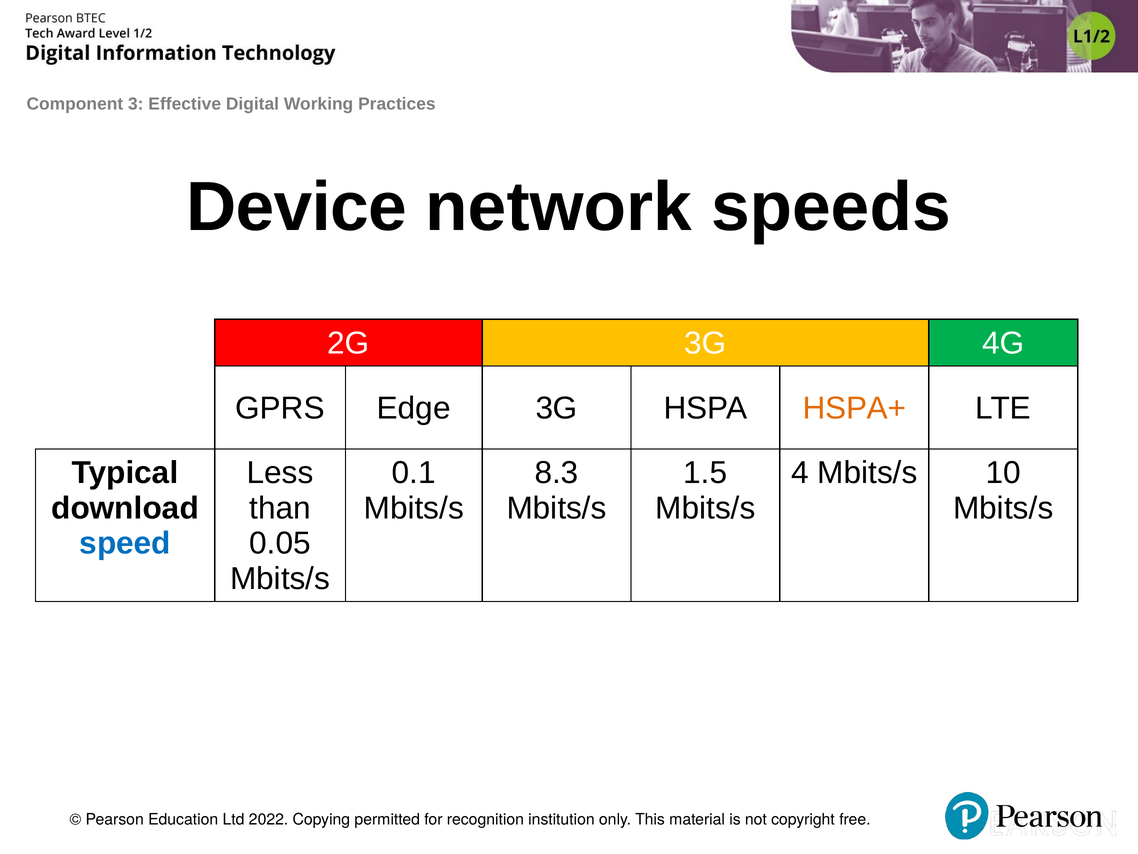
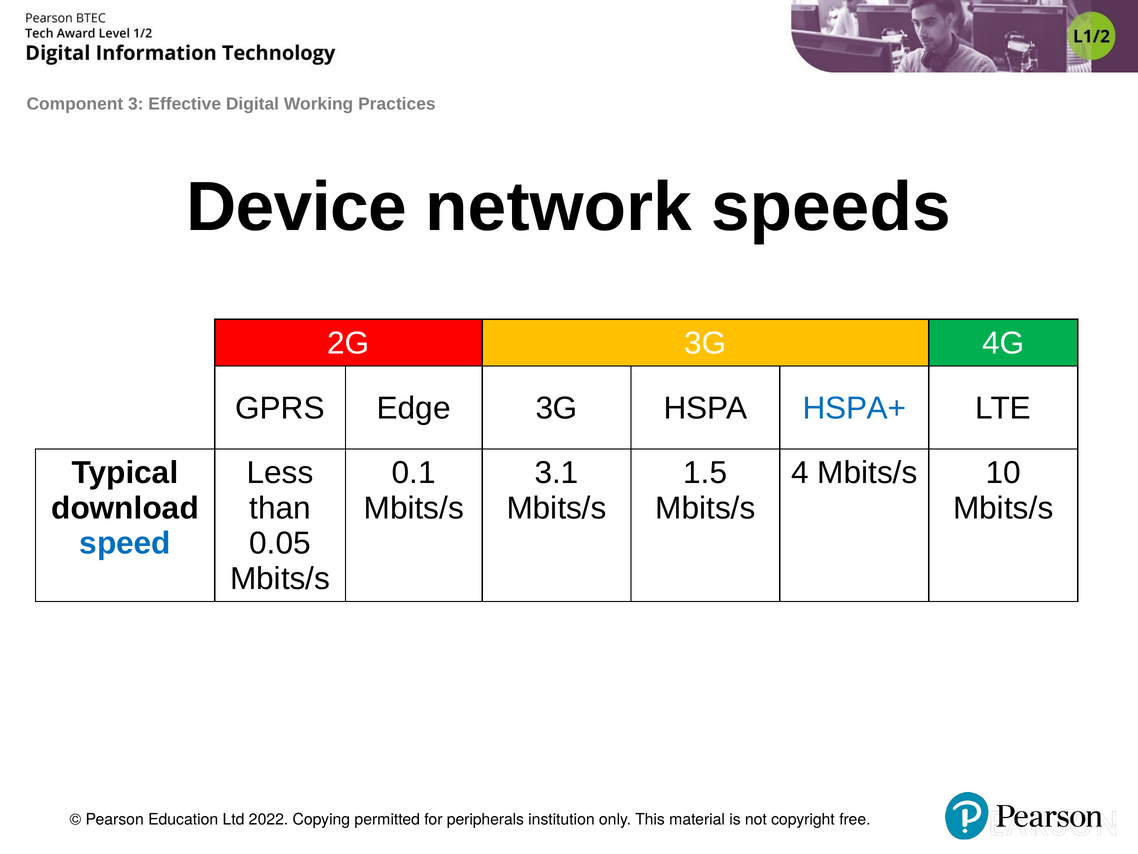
HSPA+ colour: orange -> blue
8.3: 8.3 -> 3.1
recognition: recognition -> peripherals
